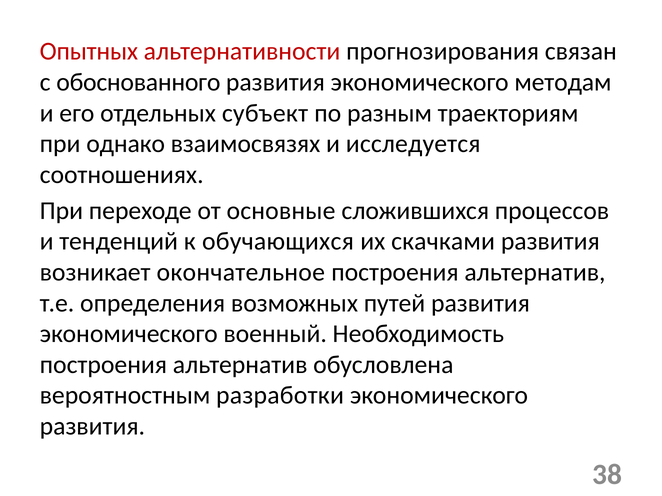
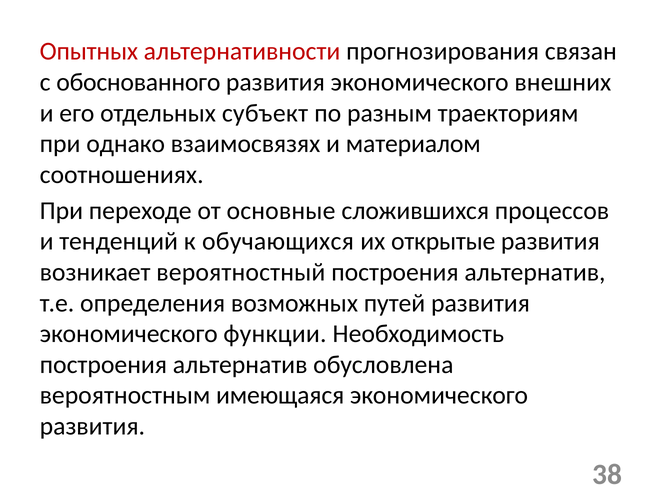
методам: методам -> внешних
исследуется: исследуется -> материалом
скачками: скачками -> открытые
окончательное: окончательное -> вероятностный
военный: военный -> функции
разработки: разработки -> имеющаяся
